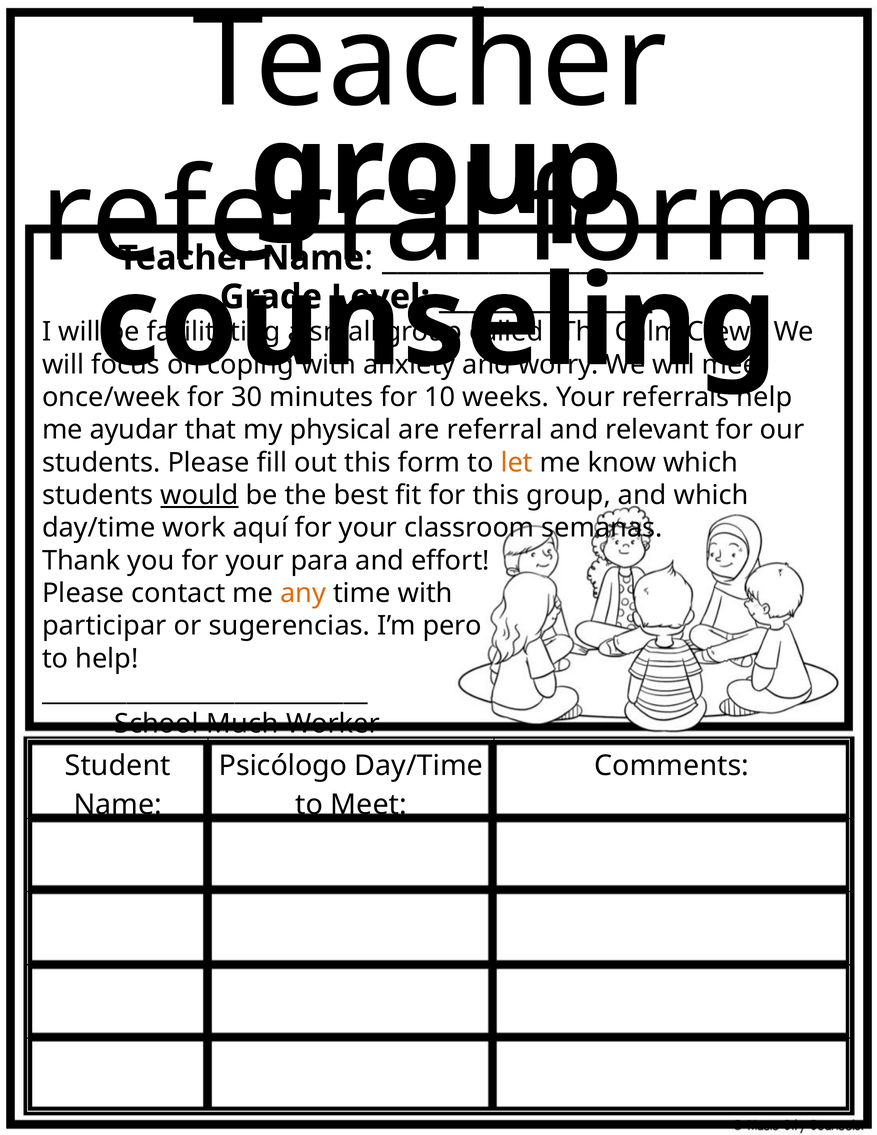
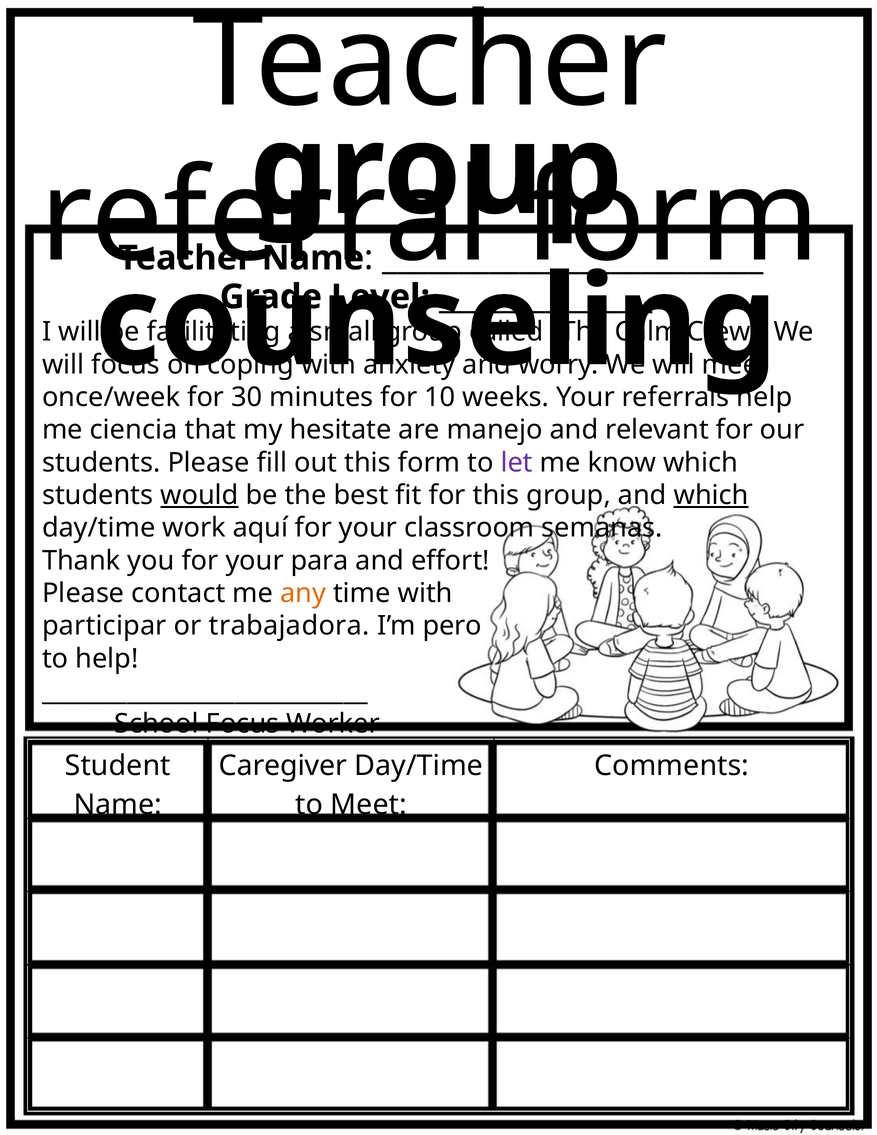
ayudar: ayudar -> ciencia
physical: physical -> hesitate
are referral: referral -> manejo
let colour: orange -> purple
which at (711, 495) underline: none -> present
sugerencias: sugerencias -> trabajadora
School Much: Much -> Focus
Psicólogo: Psicólogo -> Caregiver
